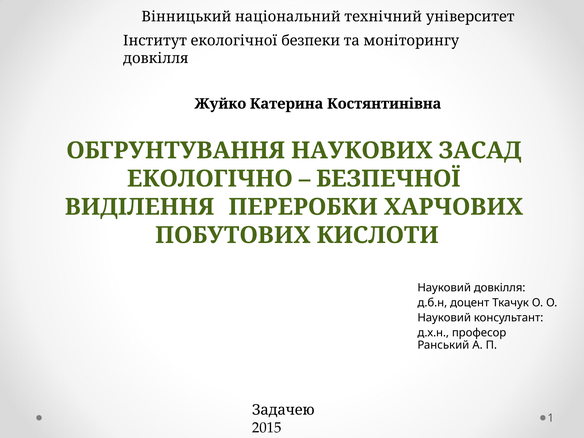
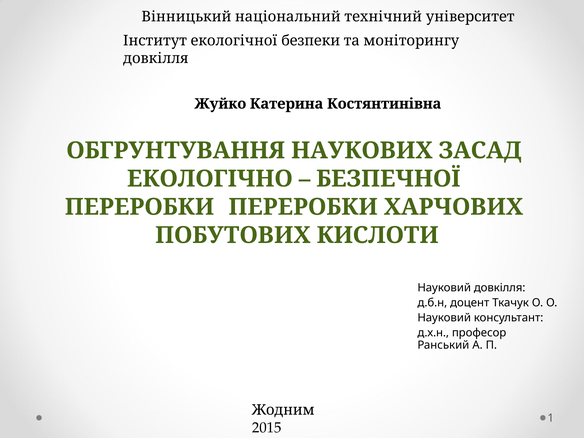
ВИДІЛЕННЯ at (140, 207): ВИДІЛЕННЯ -> ПЕРЕРОБКИ
Задачею: Задачею -> Жодним
